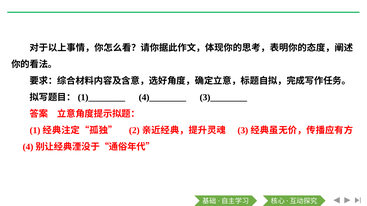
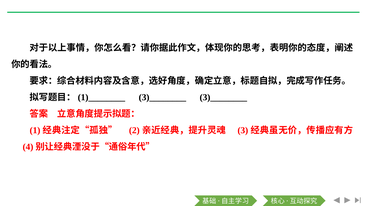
4)________ at (162, 98): 4)________ -> 3)________
